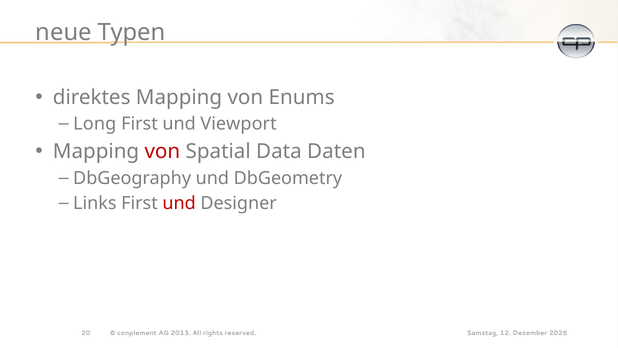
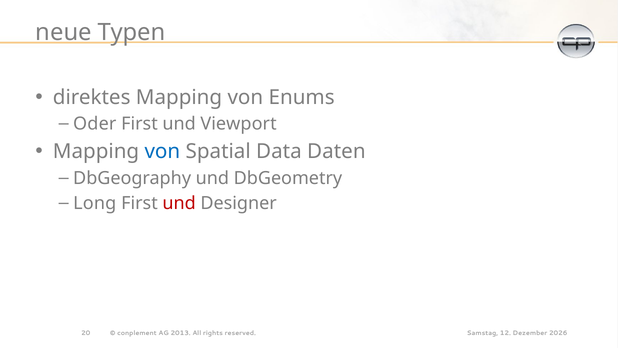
Long: Long -> Oder
von at (162, 151) colour: red -> blue
Links: Links -> Long
